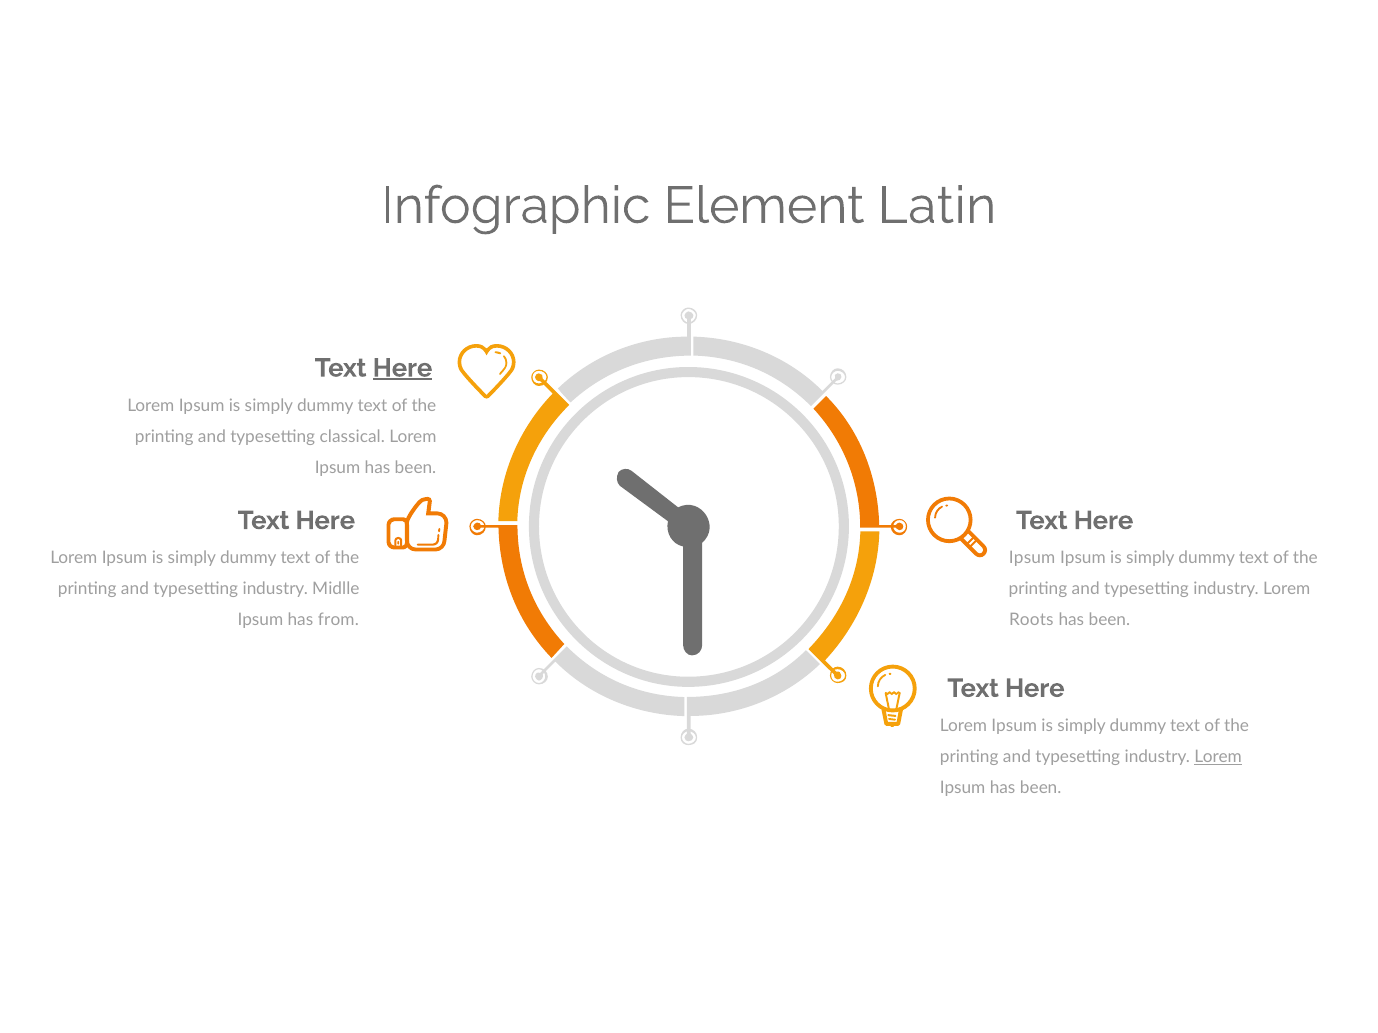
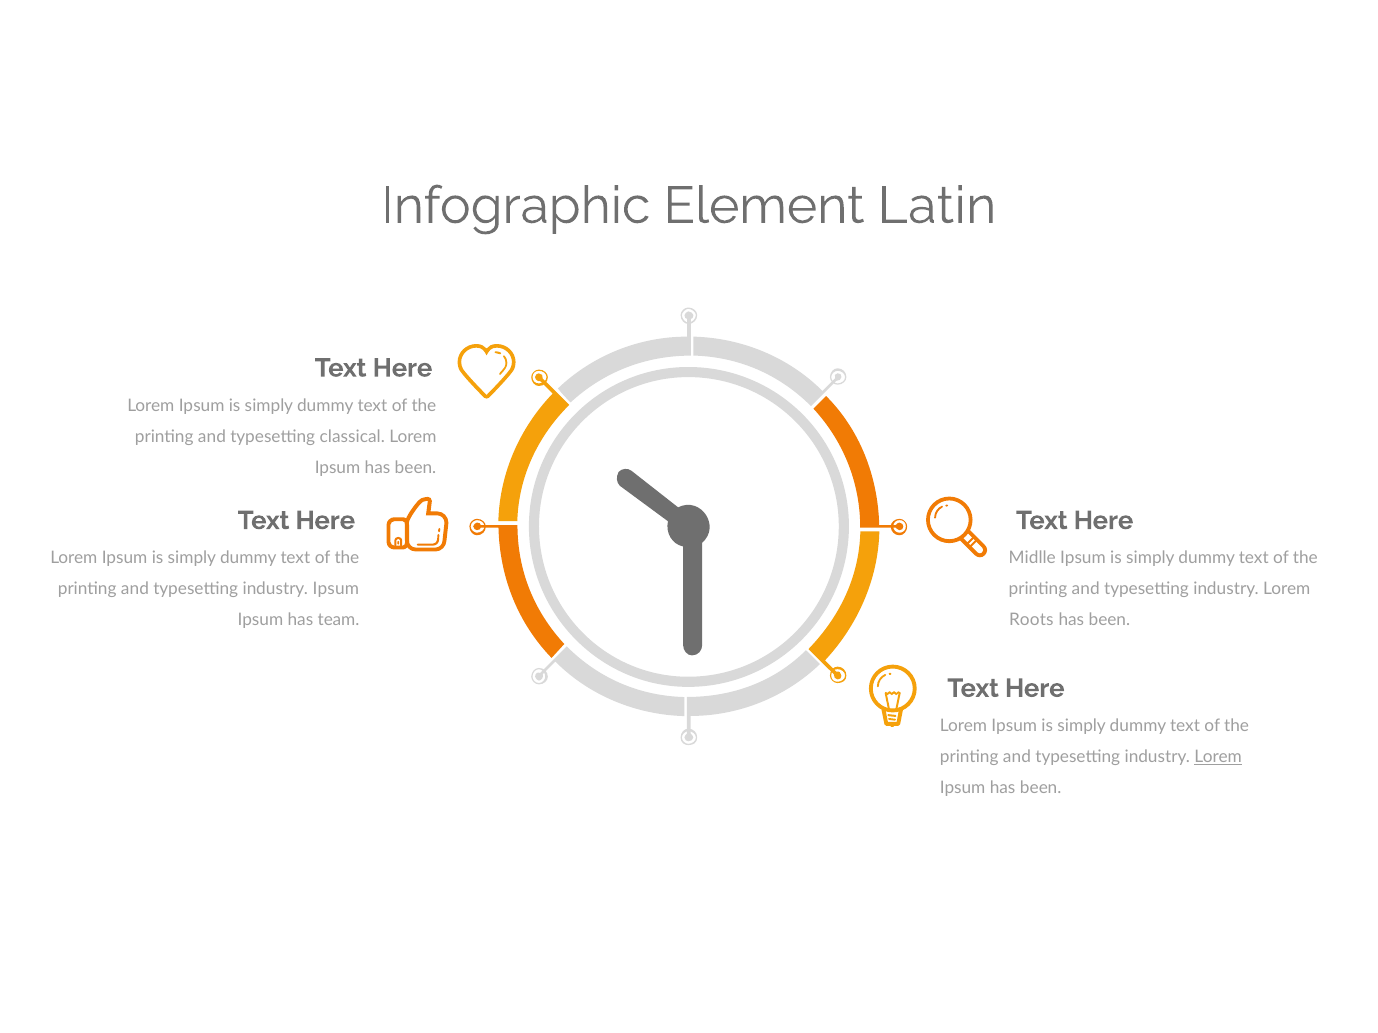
Here at (402, 368) underline: present -> none
Ipsum at (1032, 558): Ipsum -> Midlle
industry Midlle: Midlle -> Ipsum
from: from -> team
